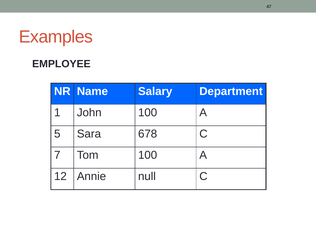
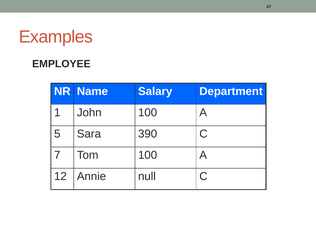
678: 678 -> 390
